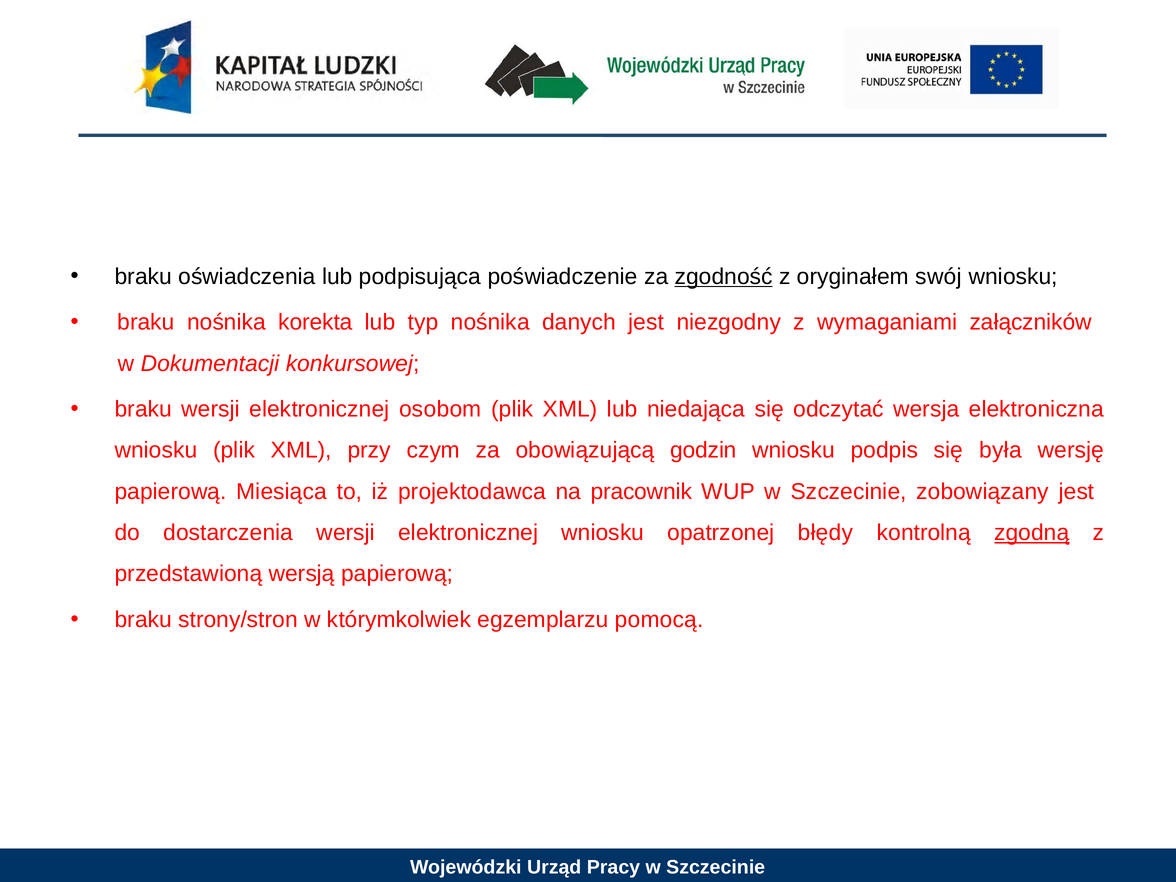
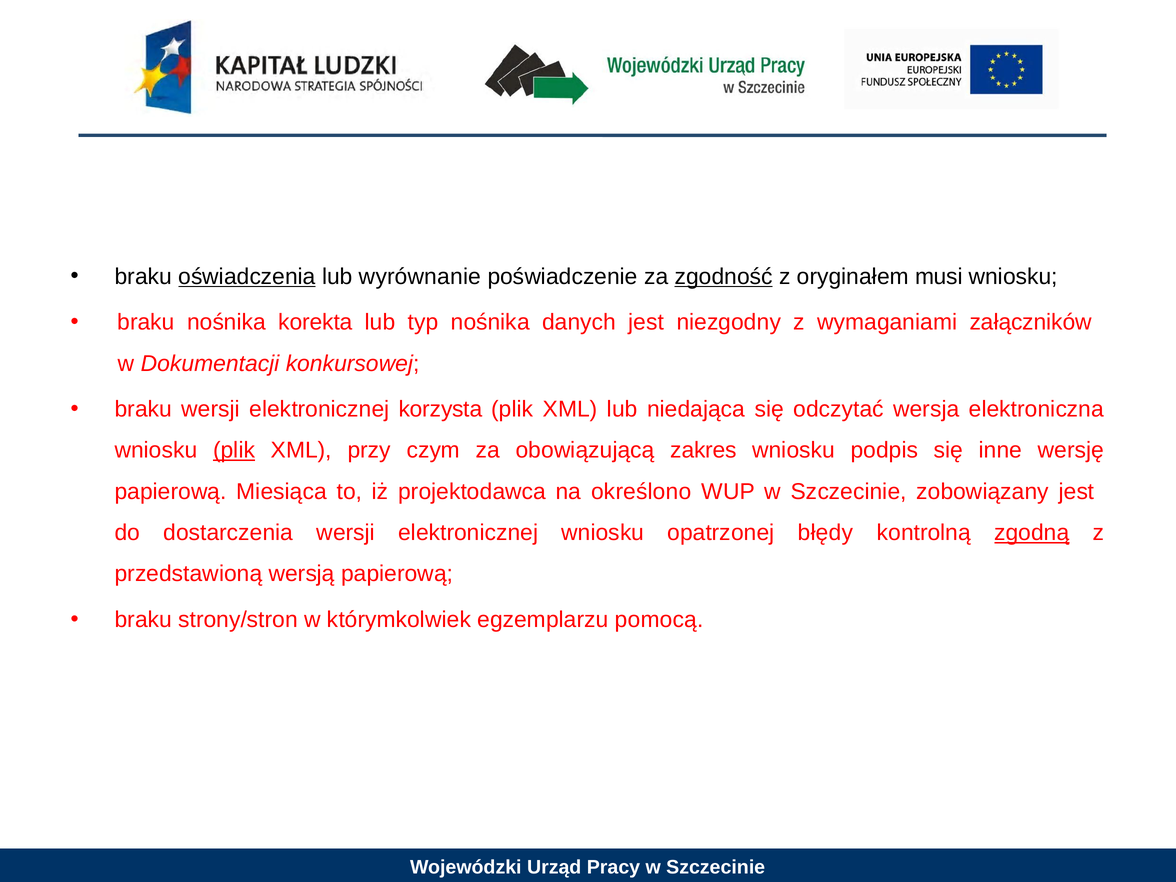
oświadczenia underline: none -> present
podpisująca: podpisująca -> wyrównanie
swój: swój -> musi
osobom: osobom -> korzysta
plik at (234, 450) underline: none -> present
godzin: godzin -> zakres
była: była -> inne
pracownik: pracownik -> określono
